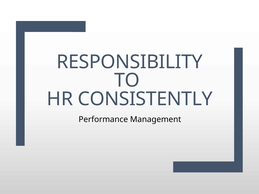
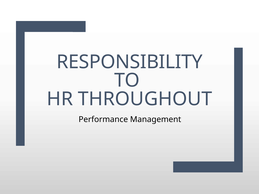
CONSISTENTLY: CONSISTENTLY -> THROUGHOUT
